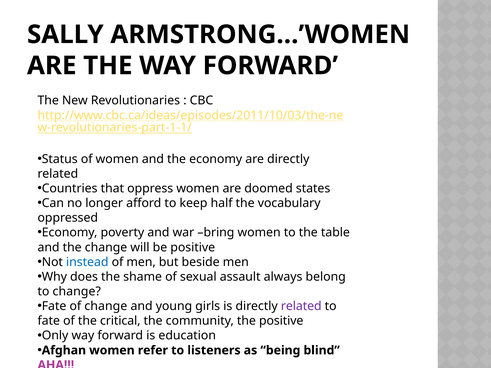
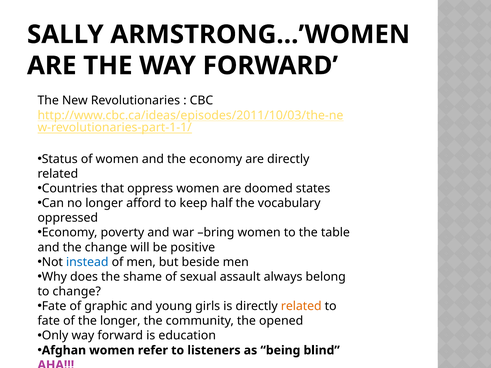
of change: change -> graphic
related at (301, 306) colour: purple -> orange
the critical: critical -> longer
the positive: positive -> opened
